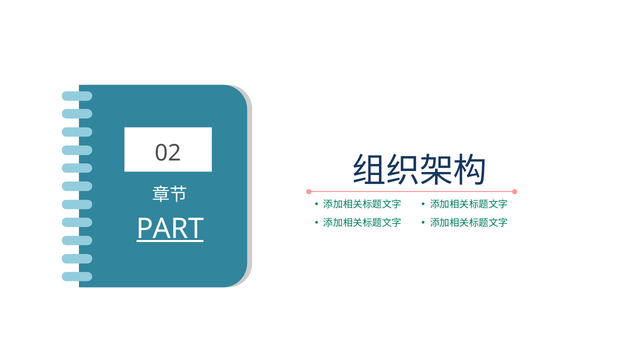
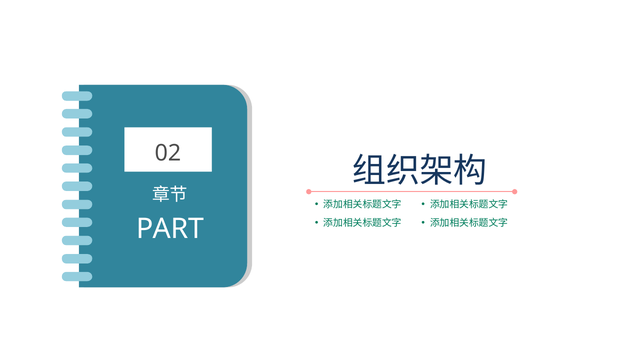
PART underline: present -> none
